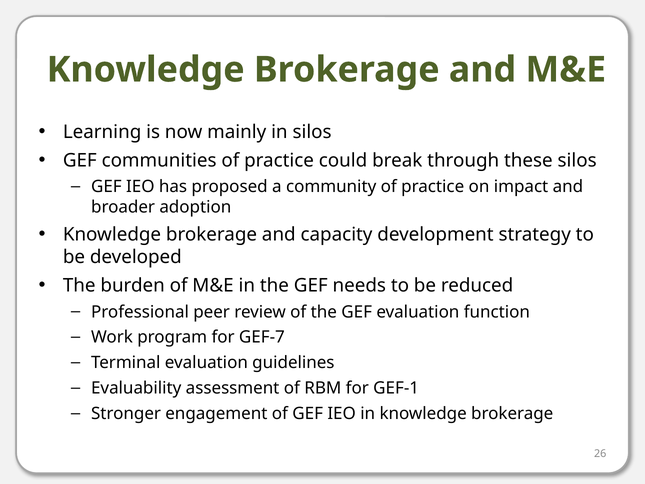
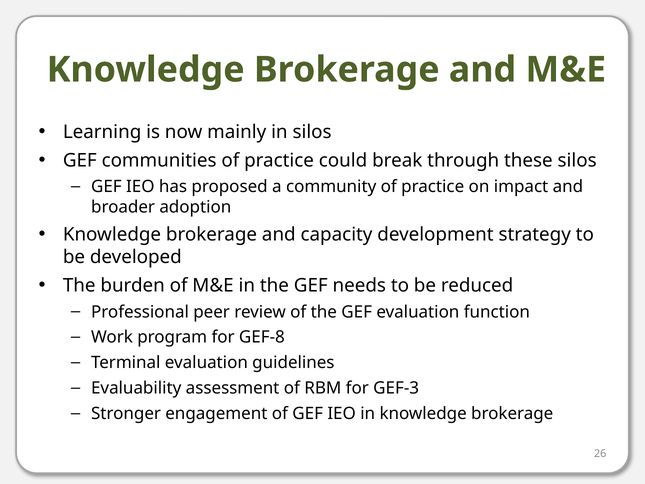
GEF-7: GEF-7 -> GEF-8
GEF-1: GEF-1 -> GEF-3
